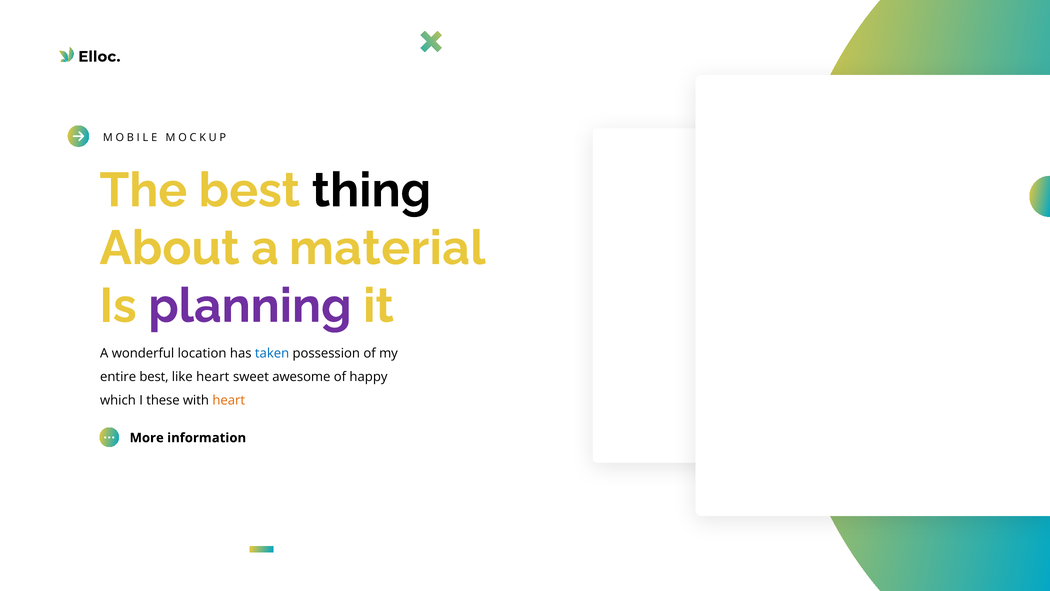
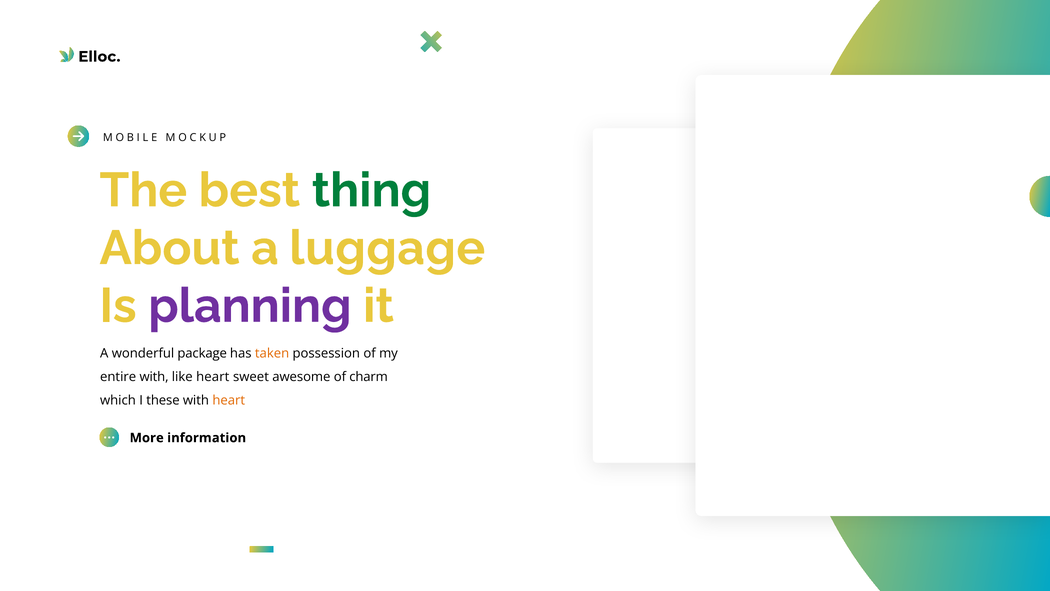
thing colour: black -> green
material: material -> luggage
location: location -> package
taken colour: blue -> orange
entire best: best -> with
happy: happy -> charm
